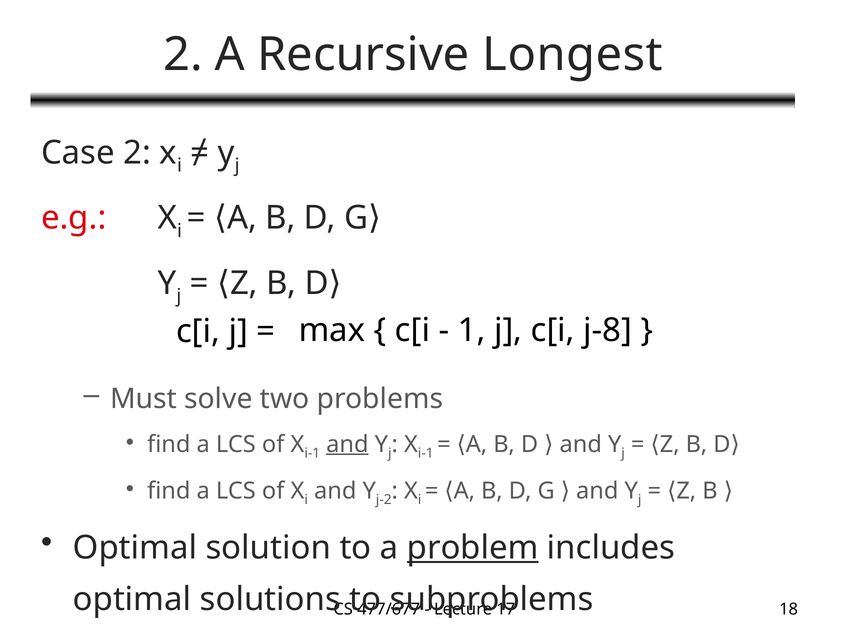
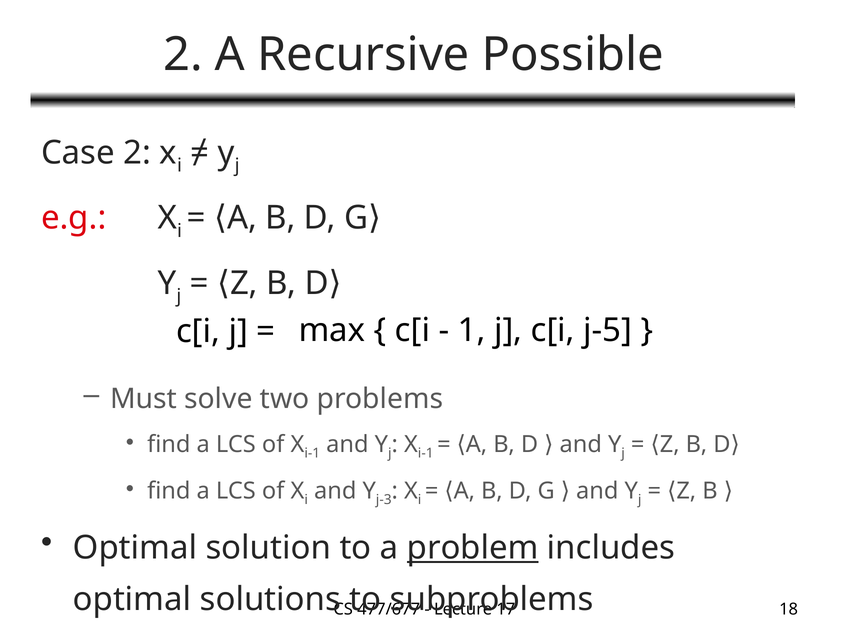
Longest: Longest -> Possible
j-8: j-8 -> j-5
and at (347, 444) underline: present -> none
j-2: j-2 -> j-3
